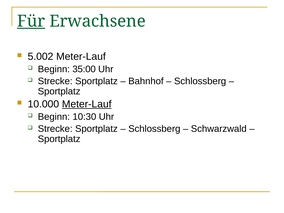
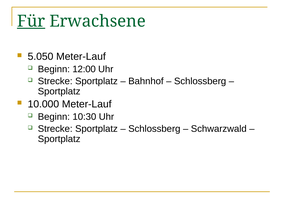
5.002: 5.002 -> 5.050
35:00: 35:00 -> 12:00
Meter-Lauf at (87, 104) underline: present -> none
